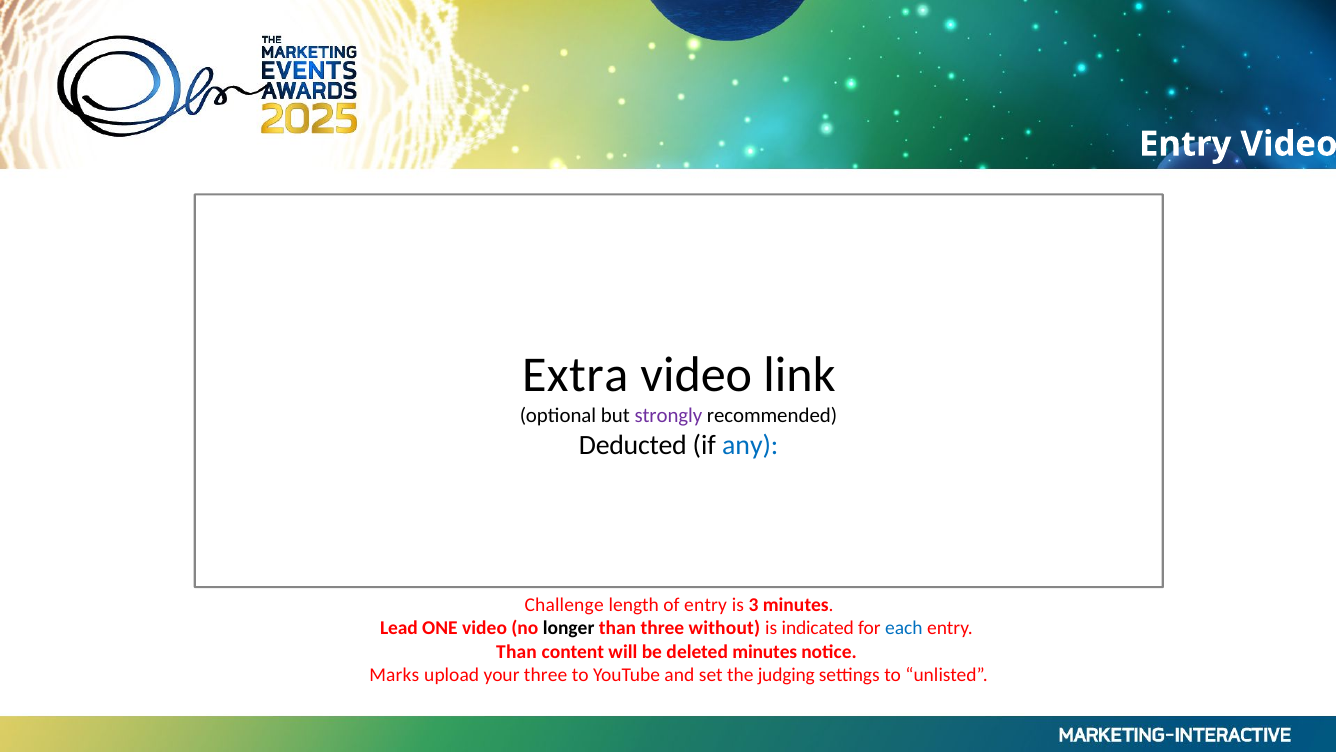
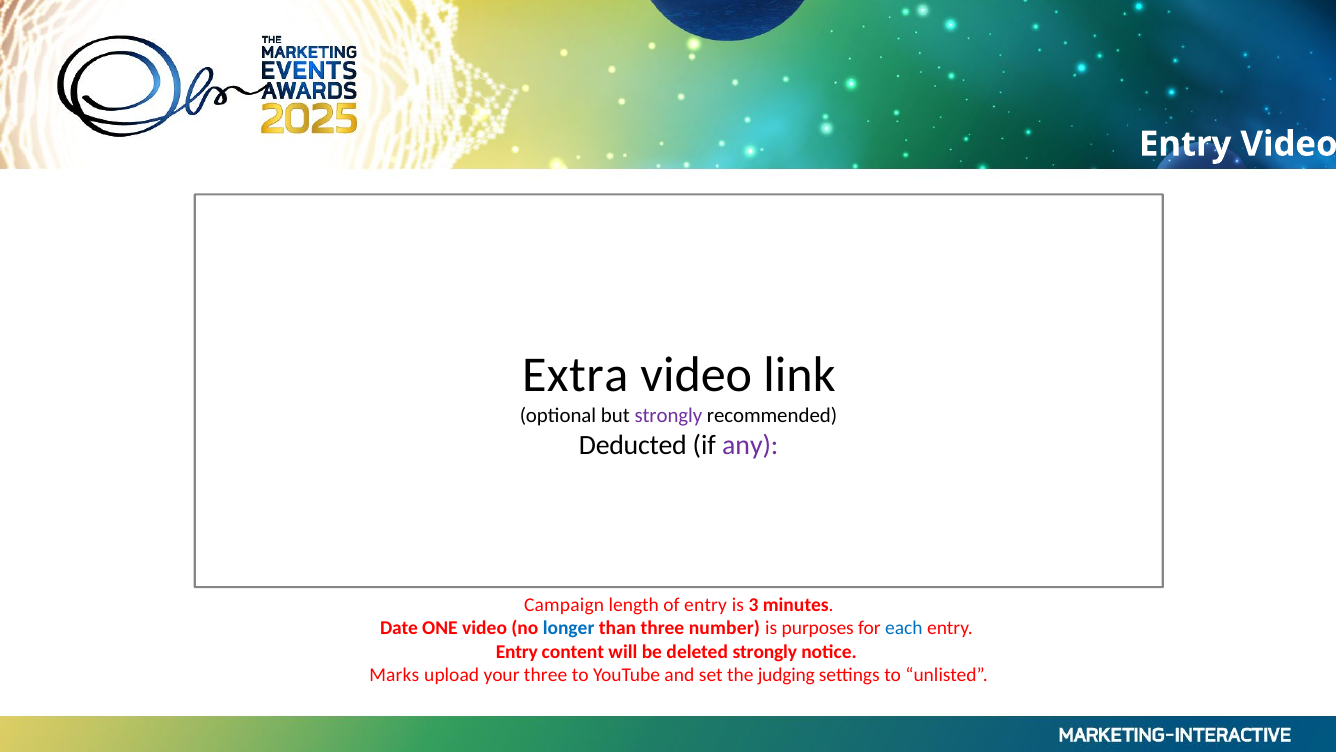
any colour: blue -> purple
Challenge: Challenge -> Campaign
Lead: Lead -> Date
longer colour: black -> blue
without: without -> number
indicated: indicated -> purposes
Than at (517, 652): Than -> Entry
deleted minutes: minutes -> strongly
